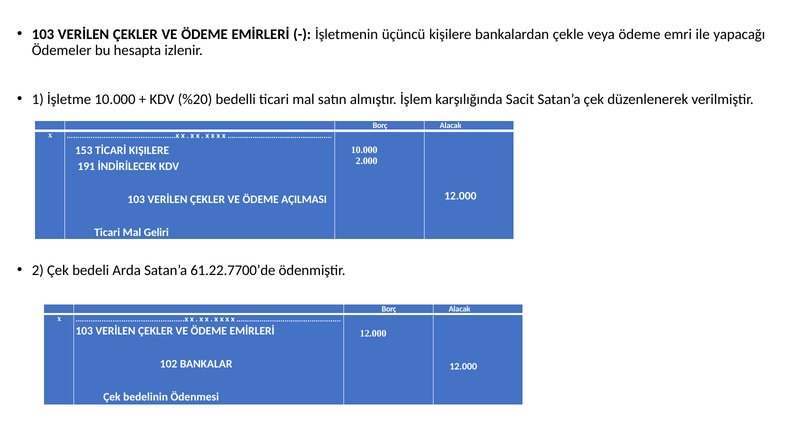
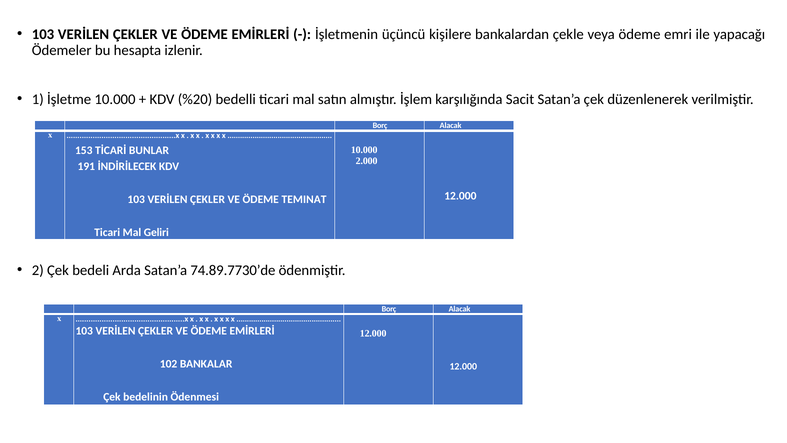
TİCARİ KIŞILERE: KIŞILERE -> BUNLAR
AÇILMASI: AÇILMASI -> TEMINAT
61.22.7700’de: 61.22.7700’de -> 74.89.7730’de
